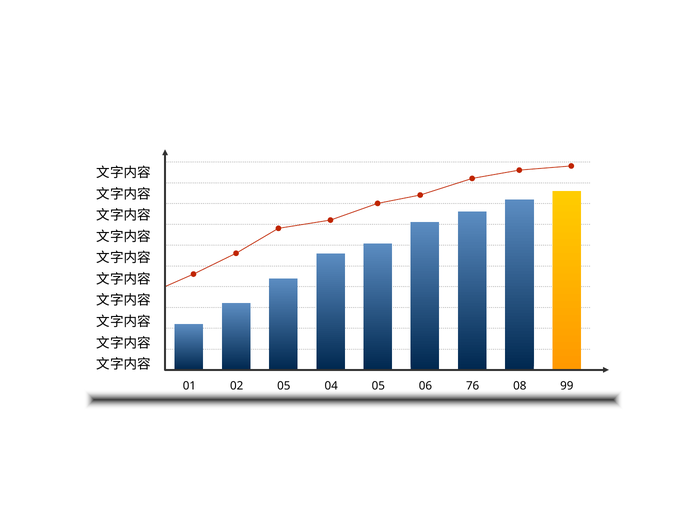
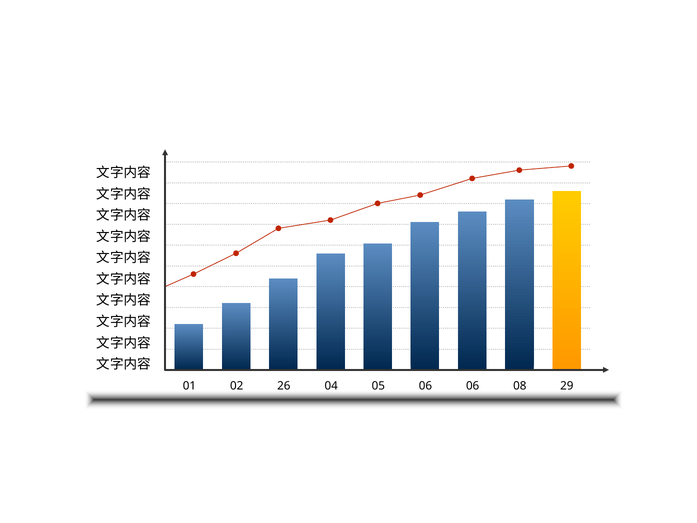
02 05: 05 -> 26
06 76: 76 -> 06
99: 99 -> 29
